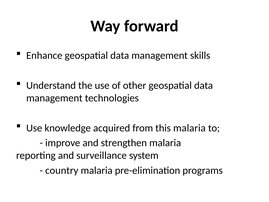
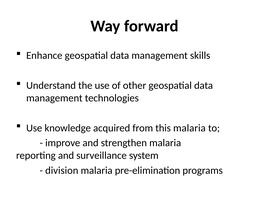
country: country -> division
